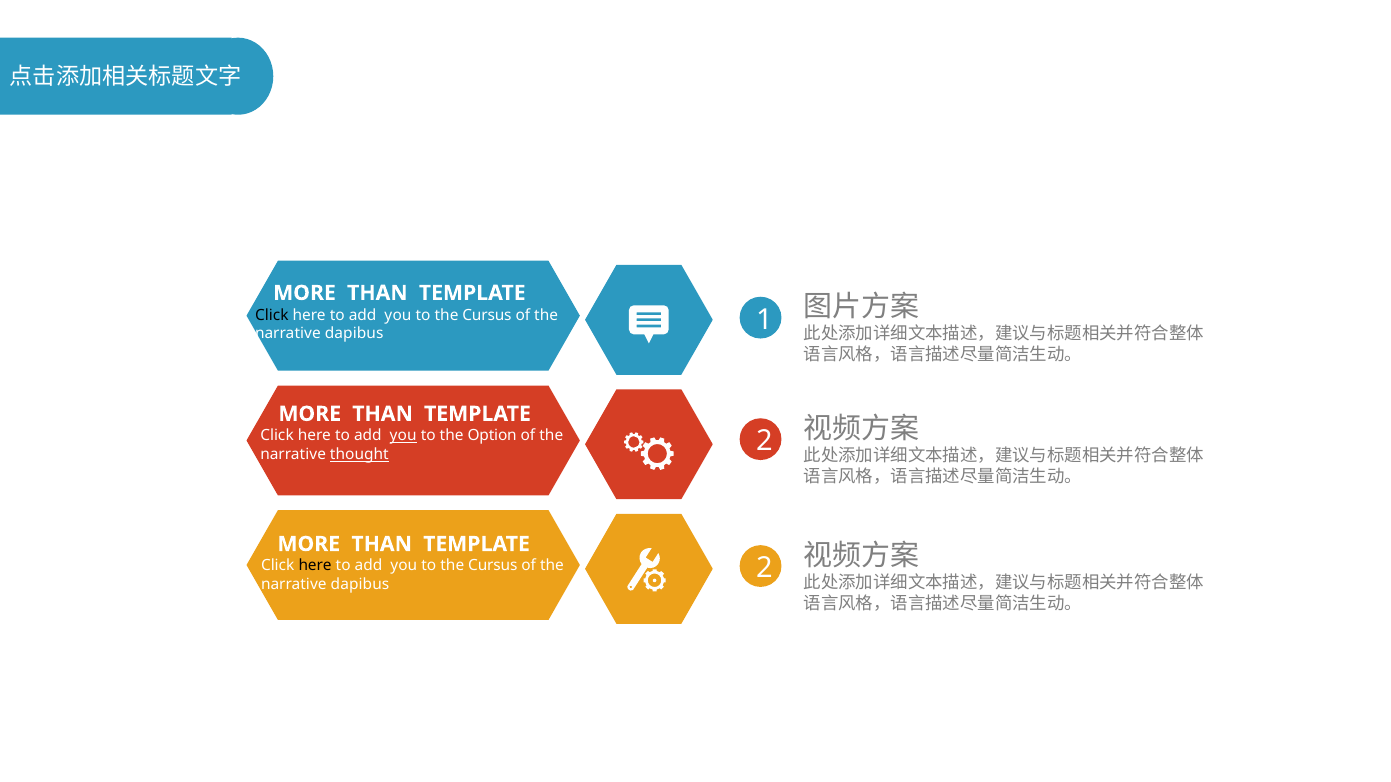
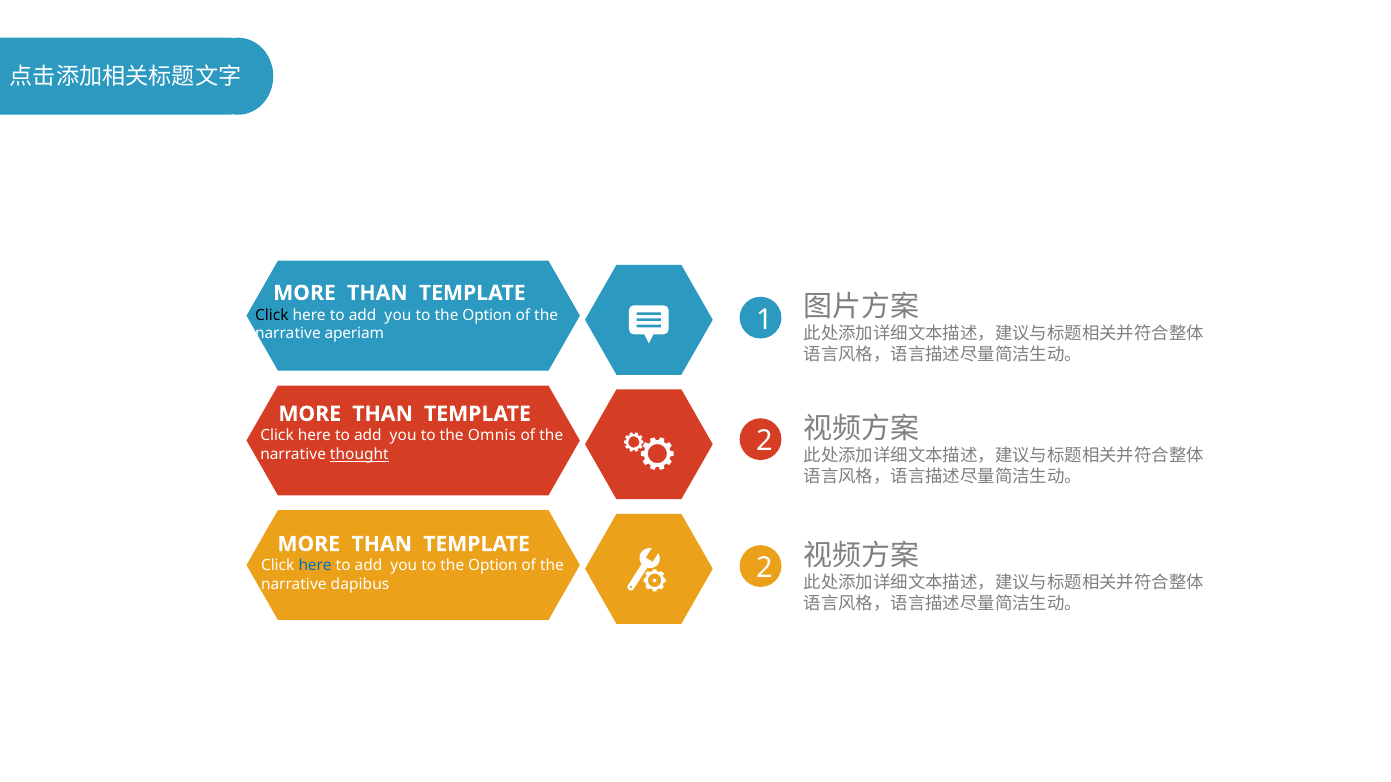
Cursus at (487, 315): Cursus -> Option
dapibus at (354, 334): dapibus -> aperiam
you at (403, 436) underline: present -> none
Option: Option -> Omnis
here at (315, 566) colour: black -> blue
Cursus at (493, 566): Cursus -> Option
